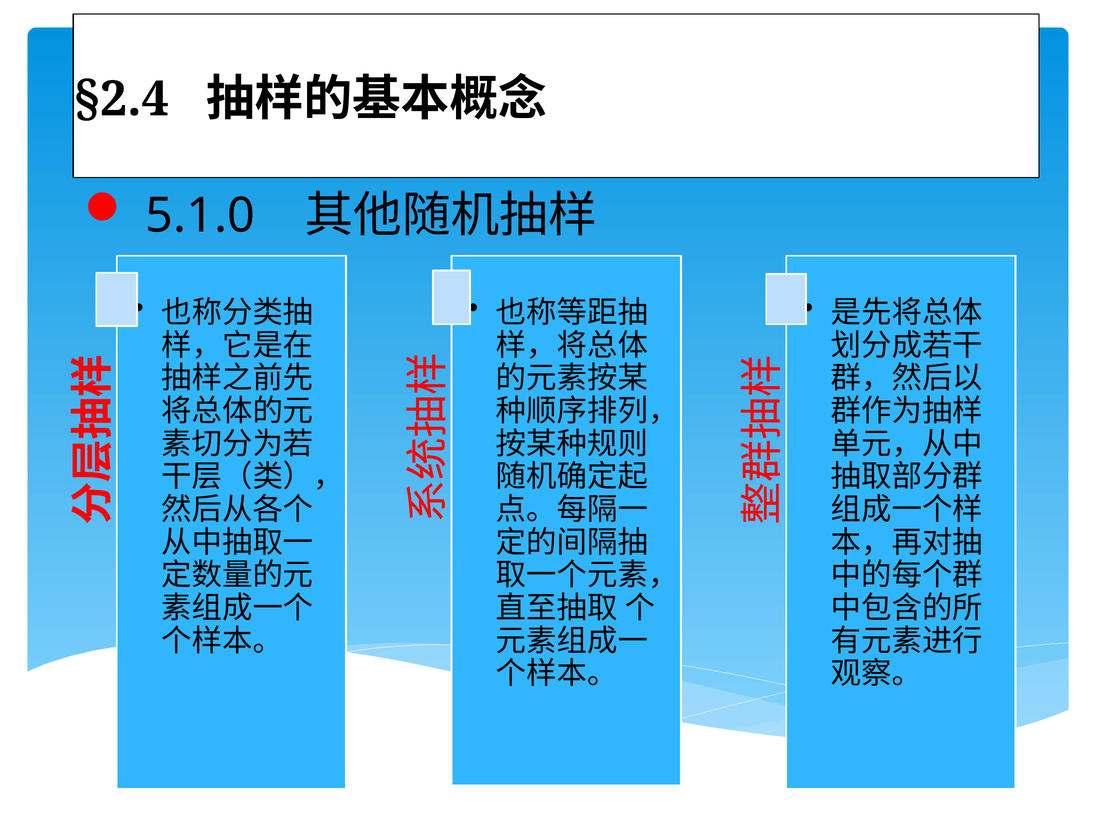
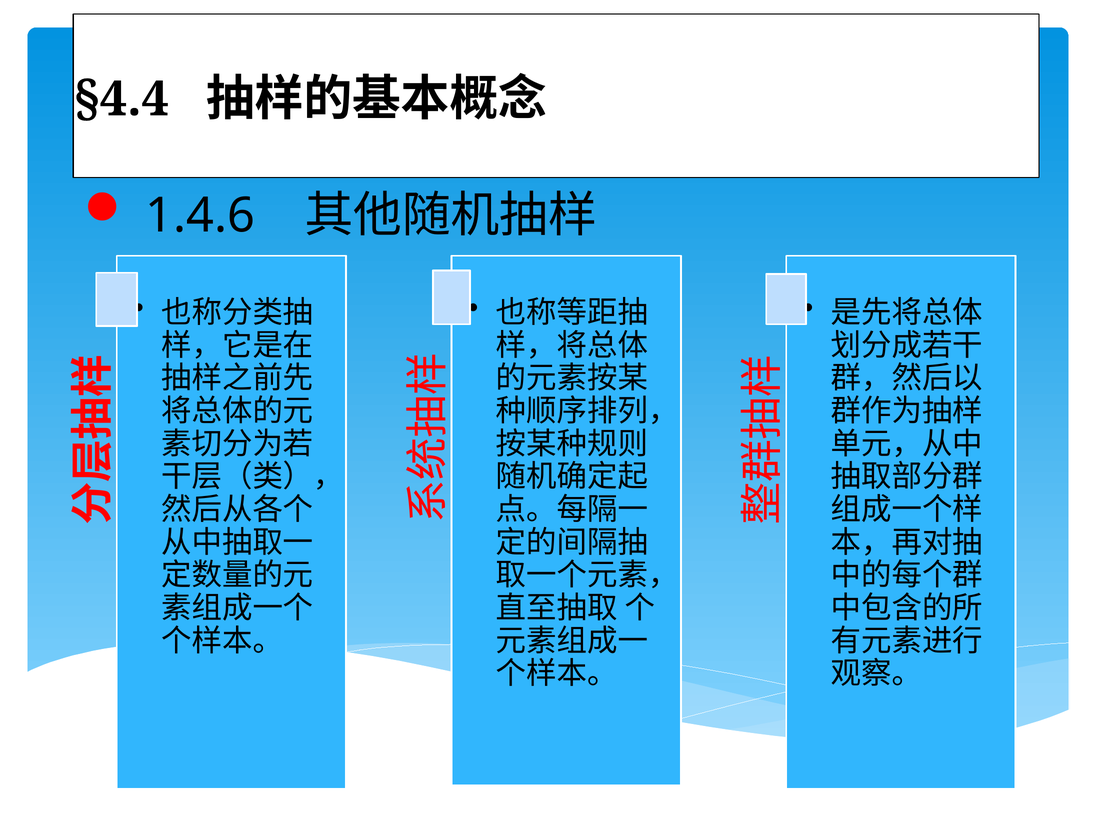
§2.4: §2.4 -> §4.4
5.1.0: 5.1.0 -> 1.4.6
